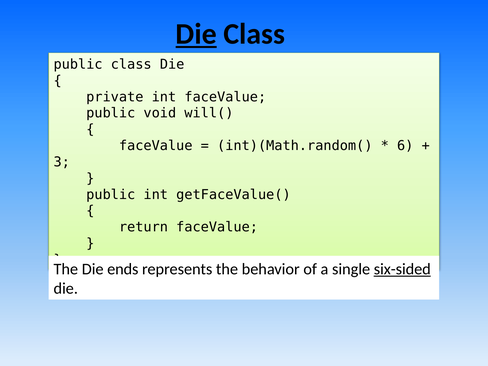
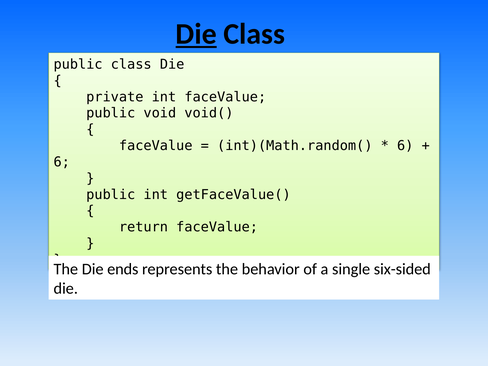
will(: will( -> void(
3 at (62, 162): 3 -> 6
six-sided underline: present -> none
